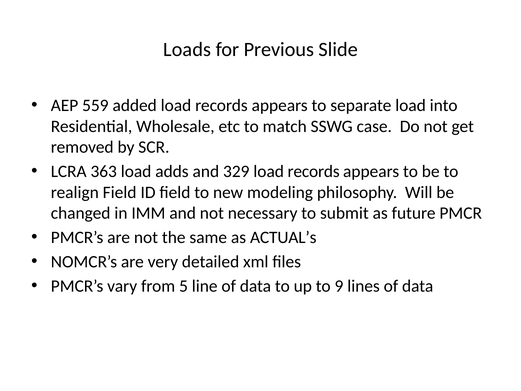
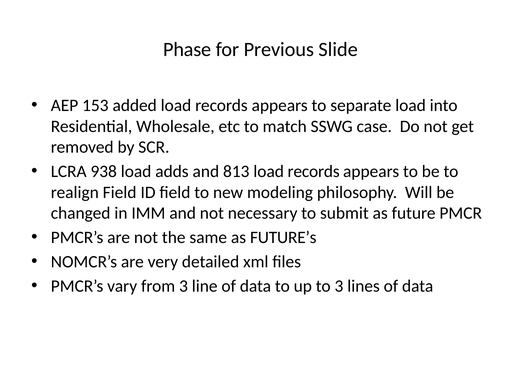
Loads: Loads -> Phase
559: 559 -> 153
363: 363 -> 938
329: 329 -> 813
ACTUAL’s: ACTUAL’s -> FUTURE’s
from 5: 5 -> 3
to 9: 9 -> 3
